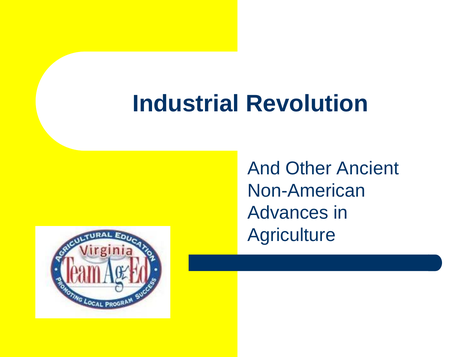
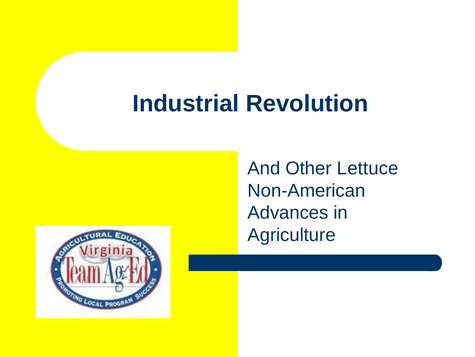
Ancient: Ancient -> Lettuce
